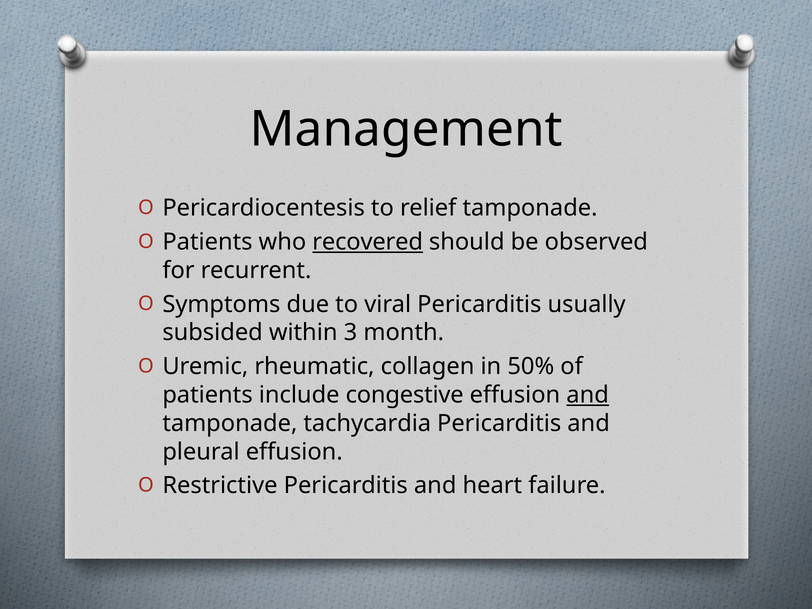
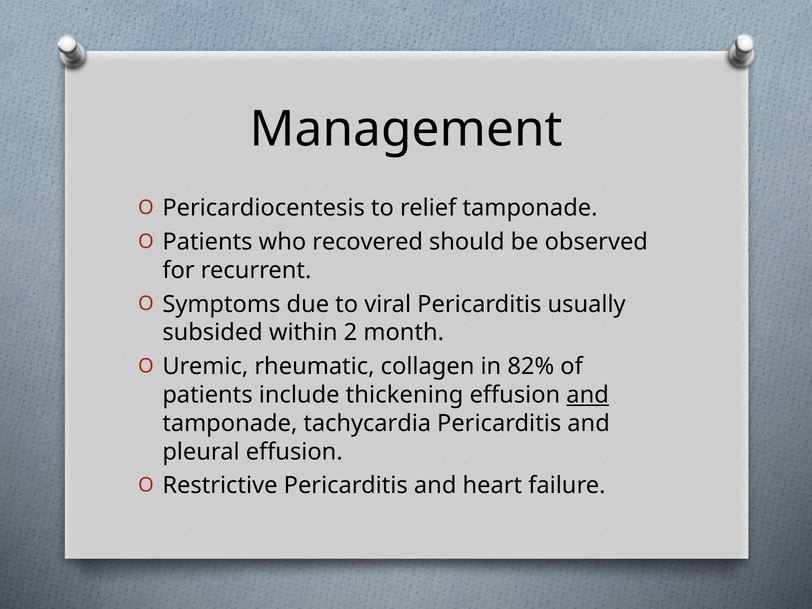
recovered underline: present -> none
3: 3 -> 2
50%: 50% -> 82%
congestive: congestive -> thickening
